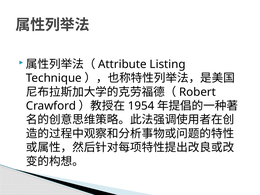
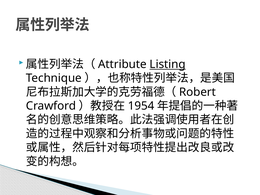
Listing underline: none -> present
